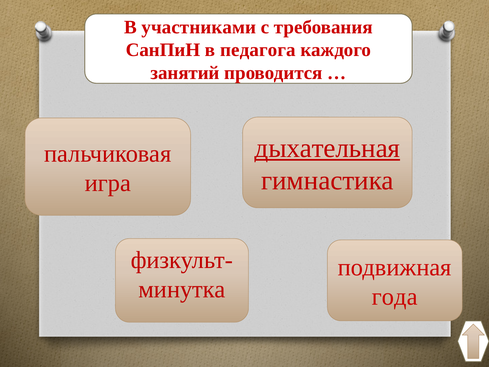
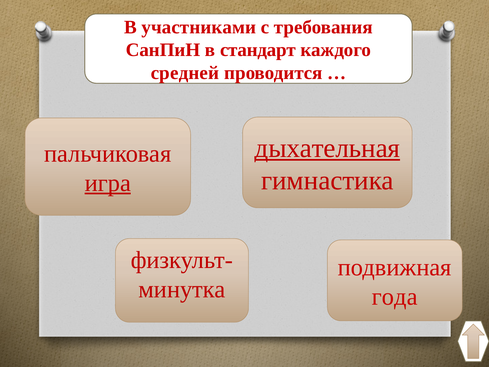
педагога: педагога -> стандарт
занятий: занятий -> средней
игра underline: none -> present
